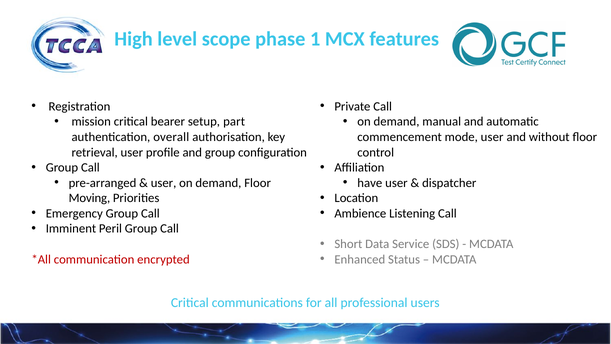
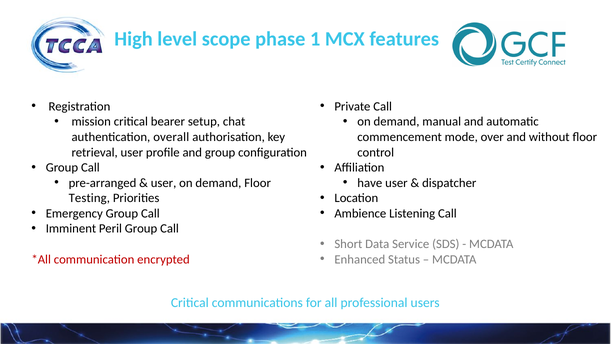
part: part -> chat
mode user: user -> over
Moving: Moving -> Testing
